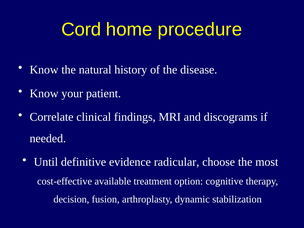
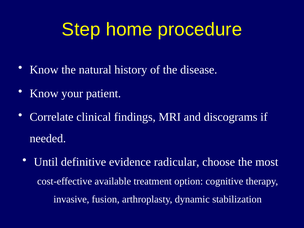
Cord: Cord -> Step
decision: decision -> invasive
